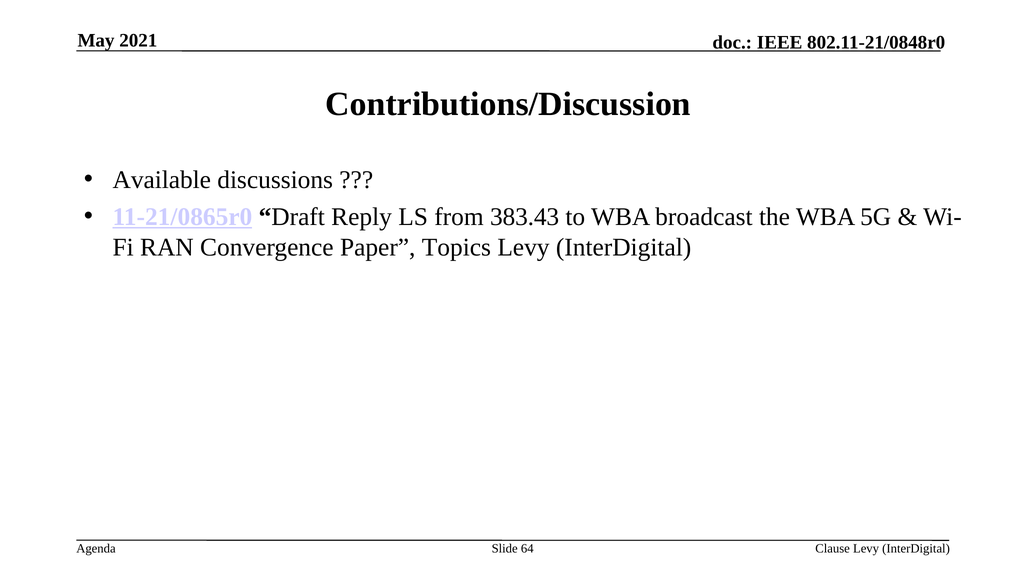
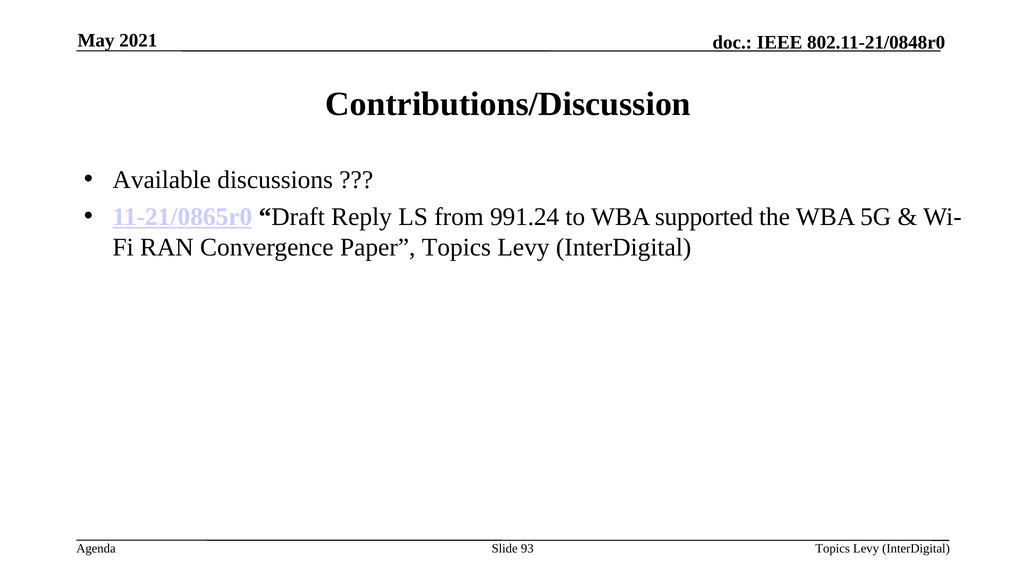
383.43: 383.43 -> 991.24
broadcast: broadcast -> supported
64: 64 -> 93
Clause at (833, 549): Clause -> Topics
